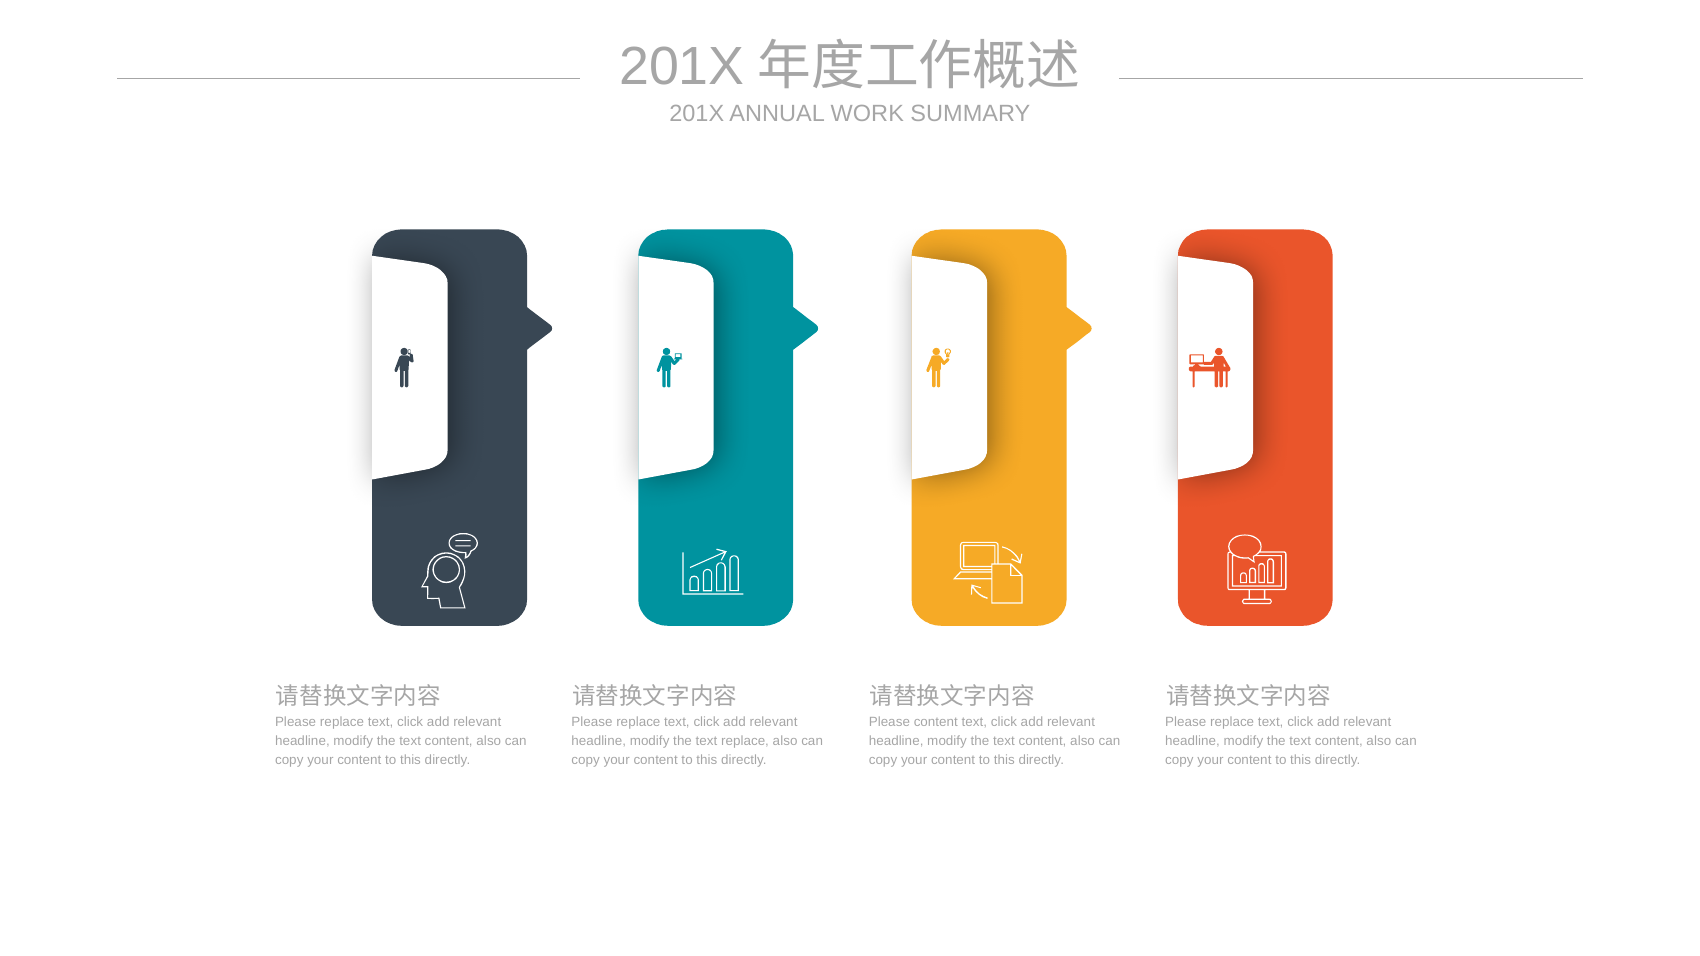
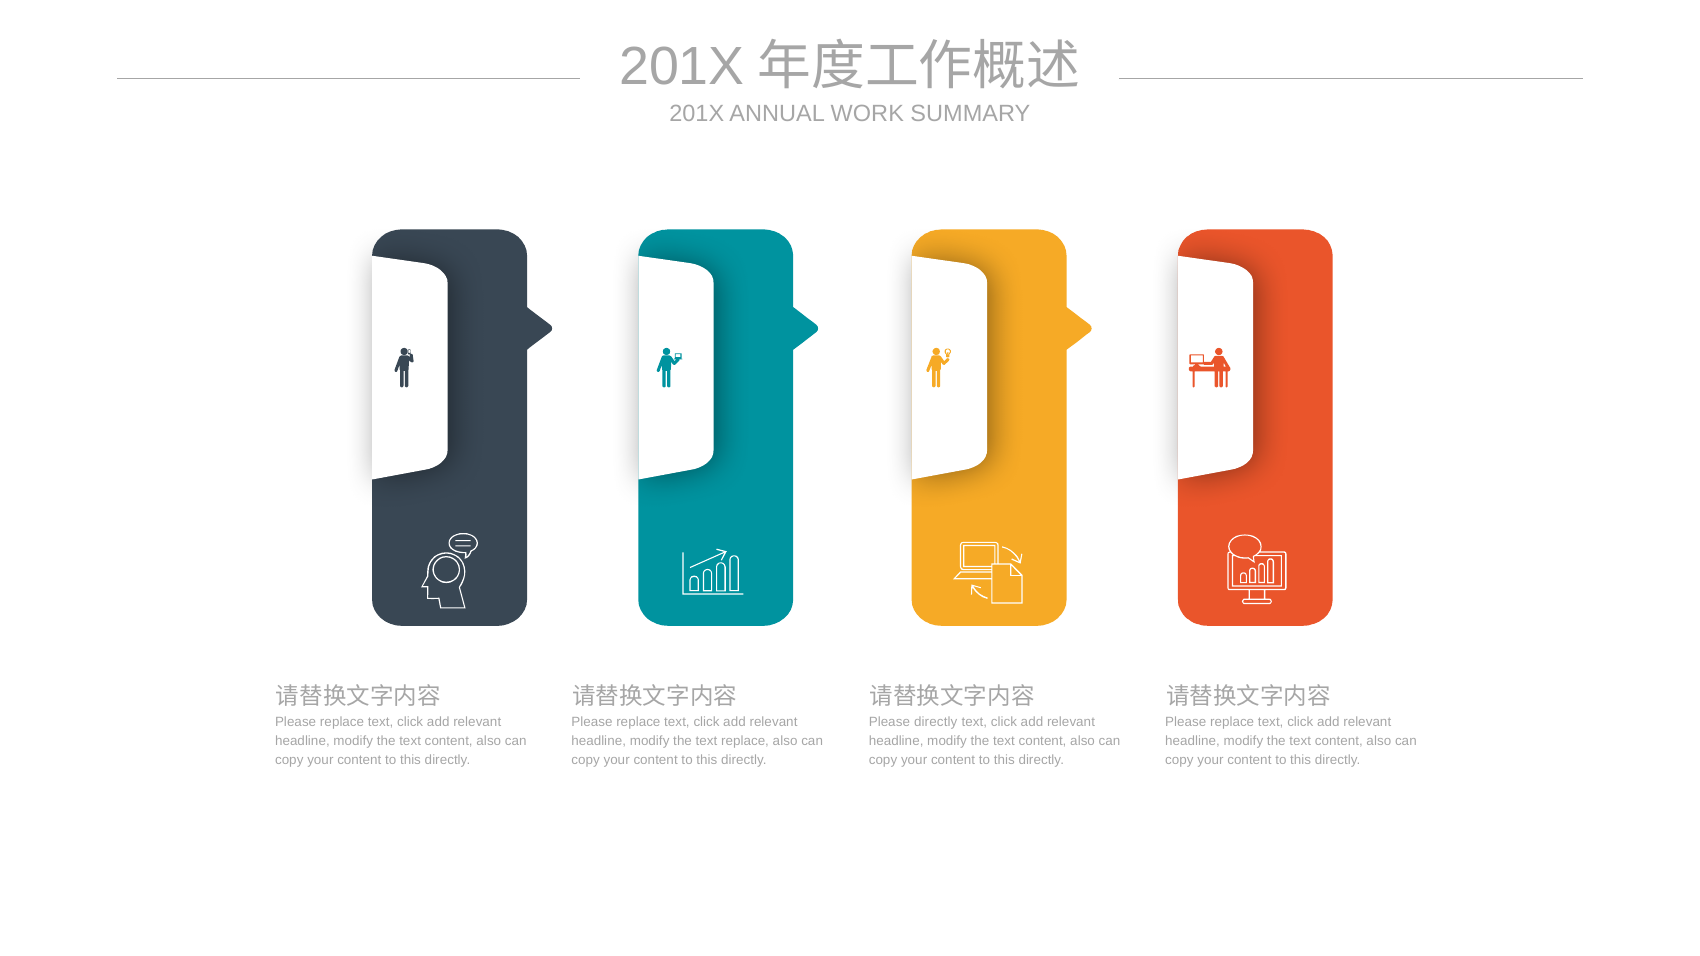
Please content: content -> directly
